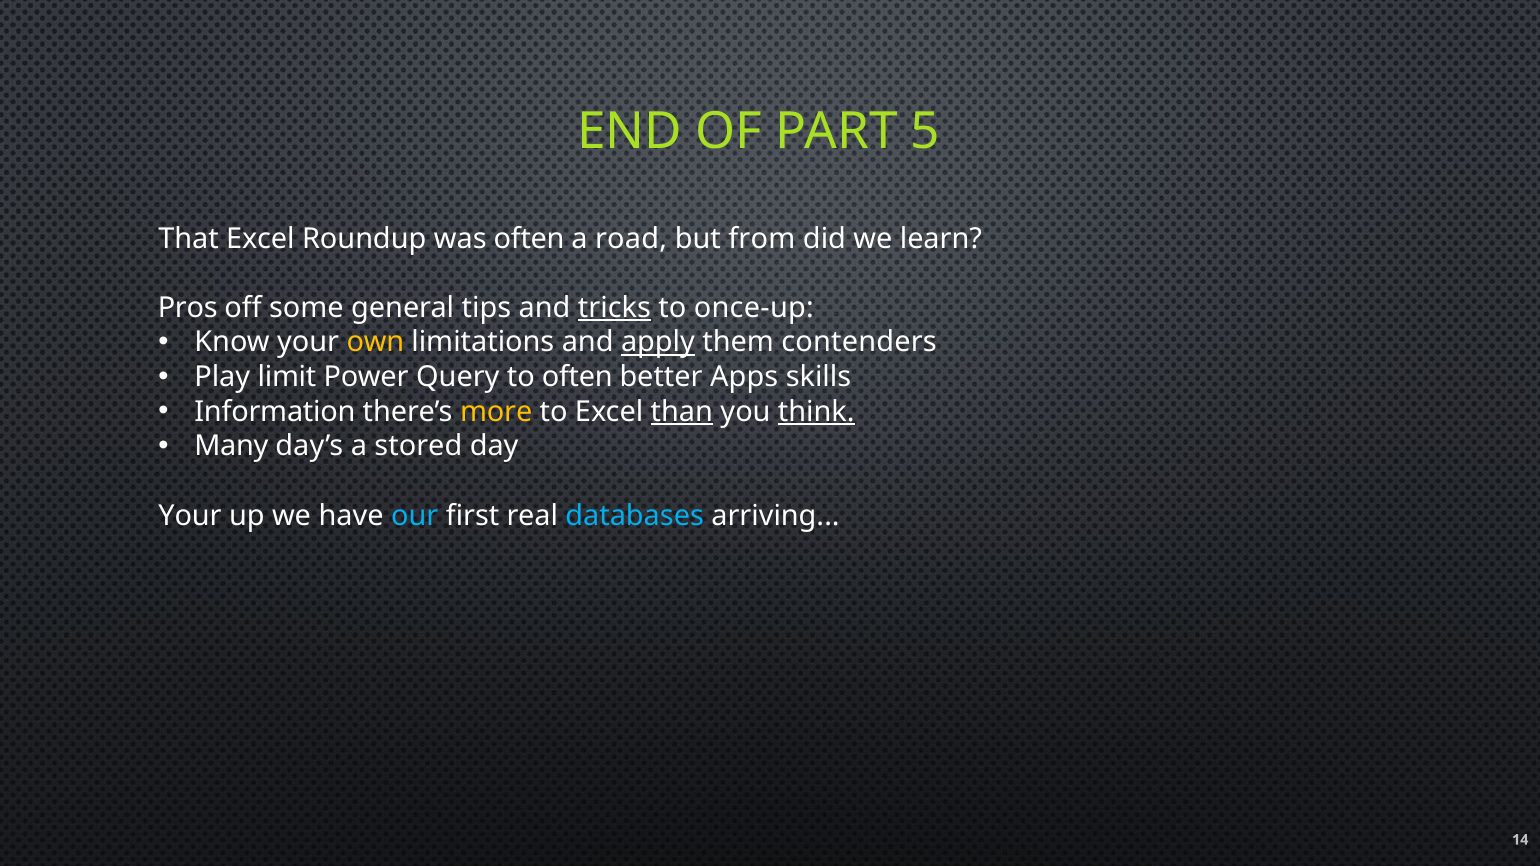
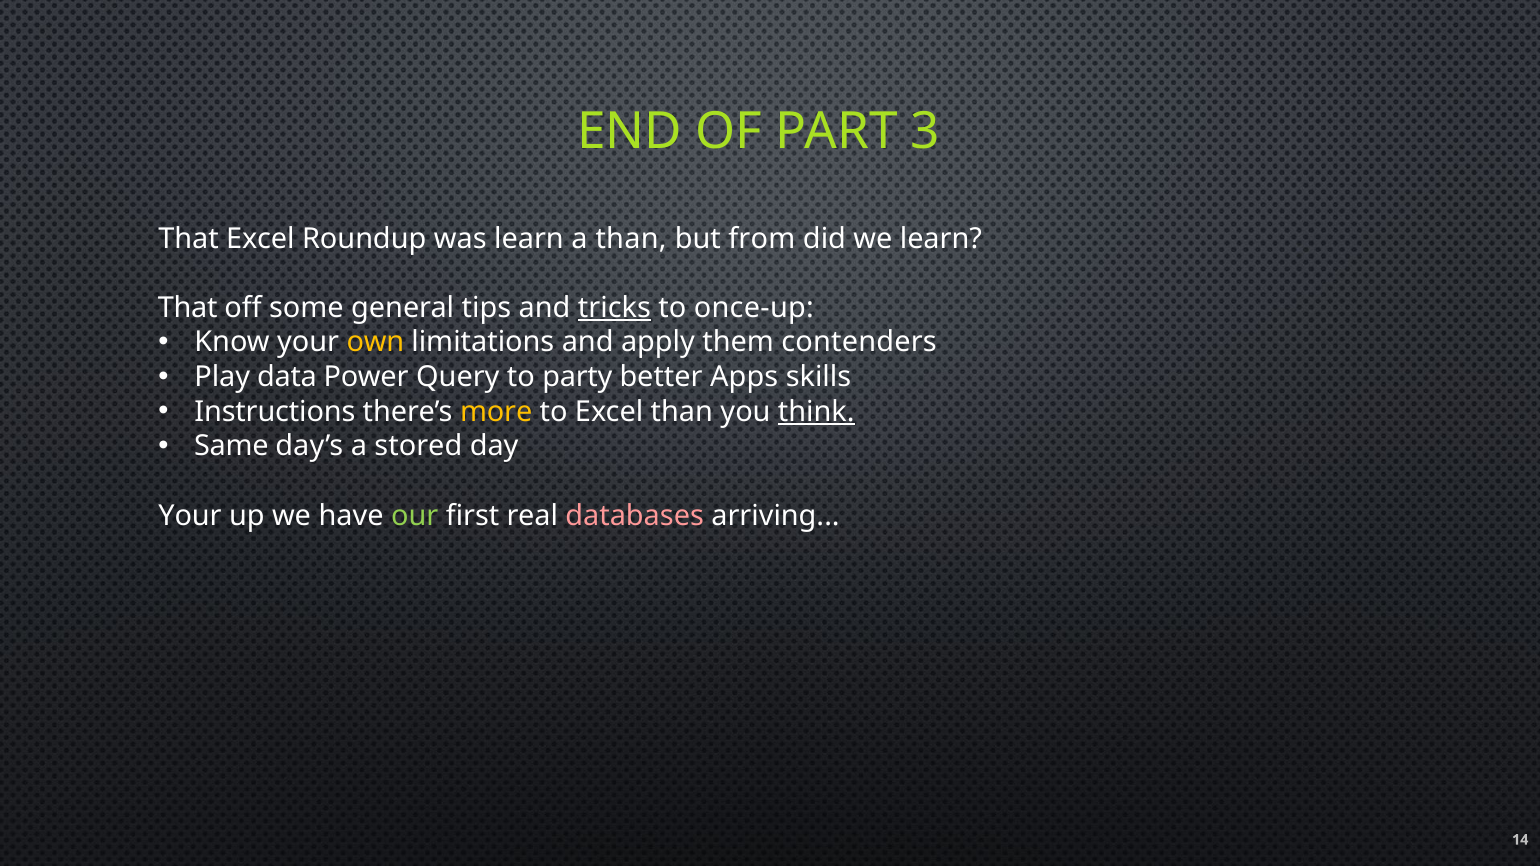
5: 5 -> 3
was often: often -> learn
a road: road -> than
Pros at (188, 308): Pros -> That
apply underline: present -> none
limit: limit -> data
to often: often -> party
Information: Information -> Instructions
than at (682, 412) underline: present -> none
Many: Many -> Same
our colour: light blue -> light green
databases colour: light blue -> pink
